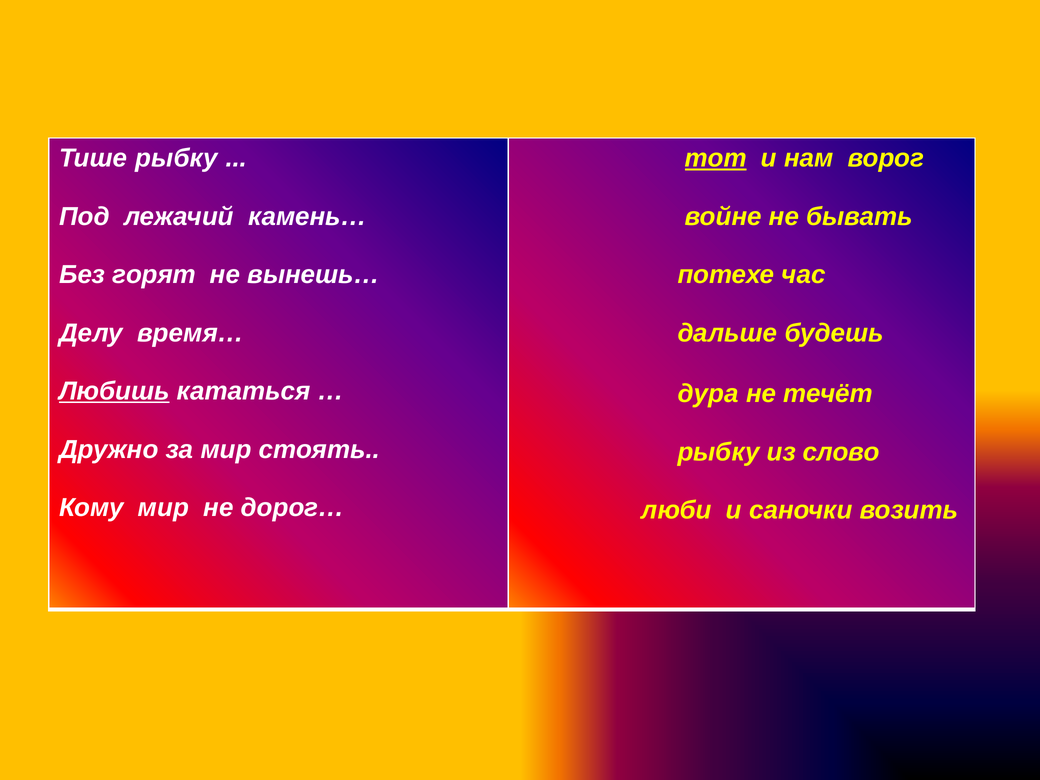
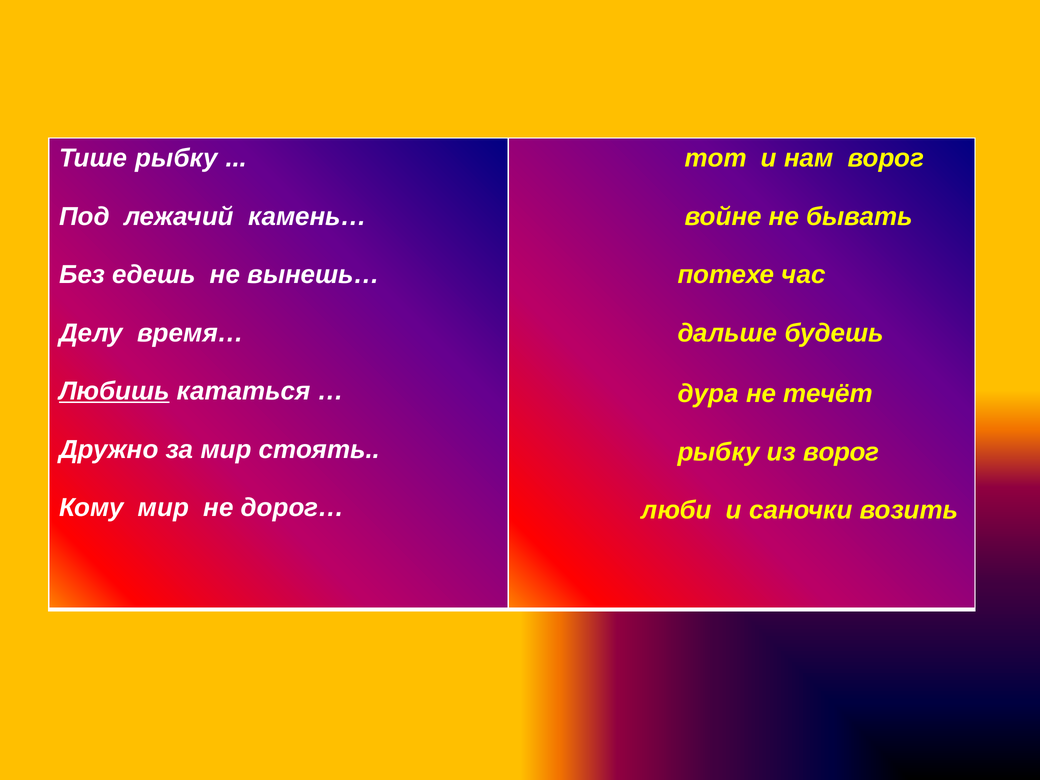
тот underline: present -> none
горят: горят -> едешь
из слово: слово -> ворог
